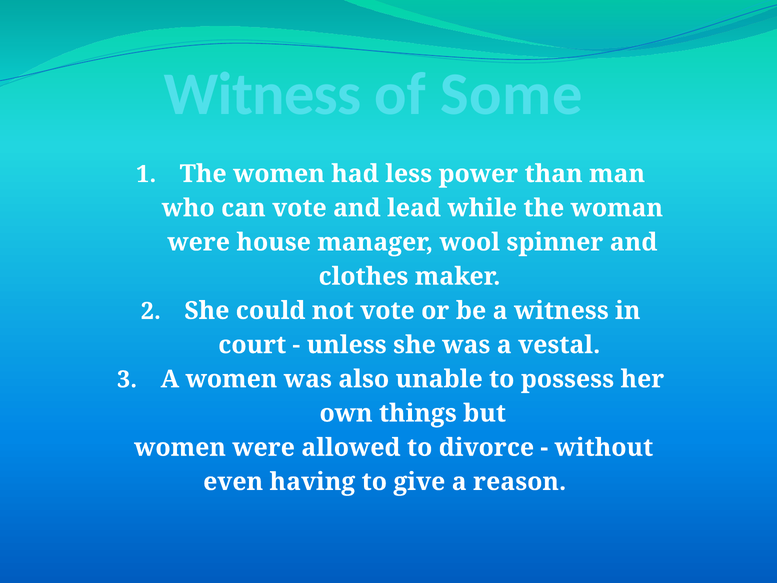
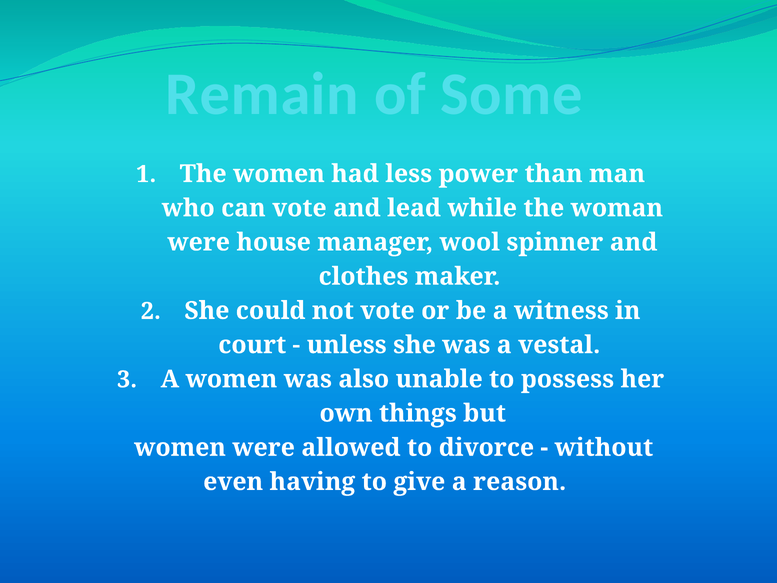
Witness at (263, 94): Witness -> Remain
